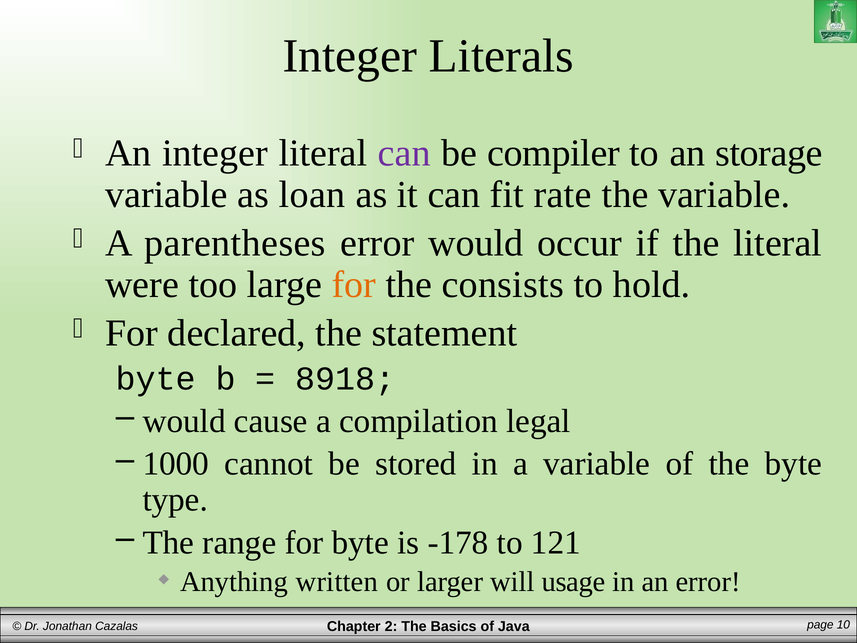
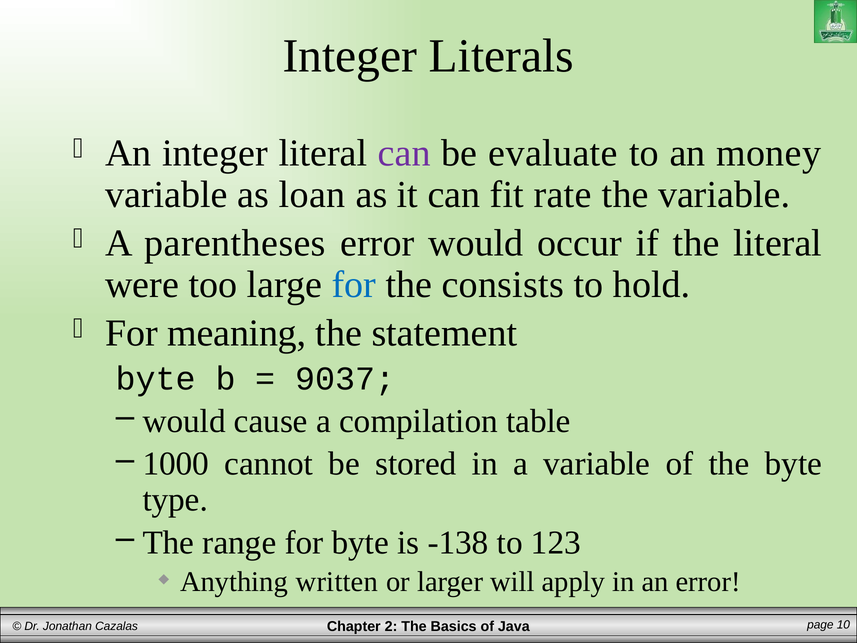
compiler: compiler -> evaluate
storage: storage -> money
for at (354, 284) colour: orange -> blue
declared: declared -> meaning
8918: 8918 -> 9037
legal: legal -> table
-178: -178 -> -138
121: 121 -> 123
usage: usage -> apply
